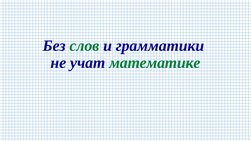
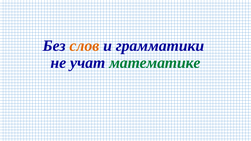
слов colour: green -> orange
